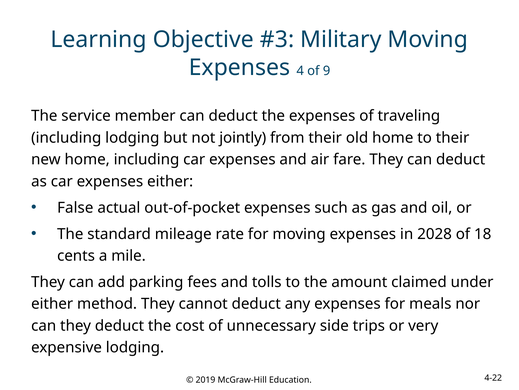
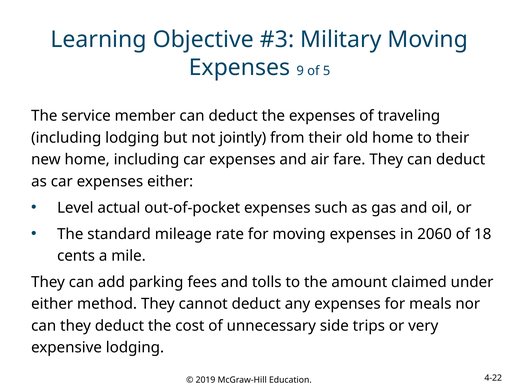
4: 4 -> 9
9: 9 -> 5
False: False -> Level
2028: 2028 -> 2060
